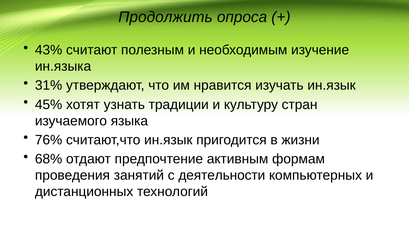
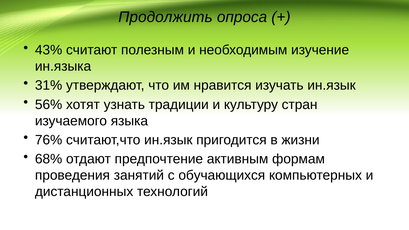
45%: 45% -> 56%
деятельности: деятельности -> обучающихся
